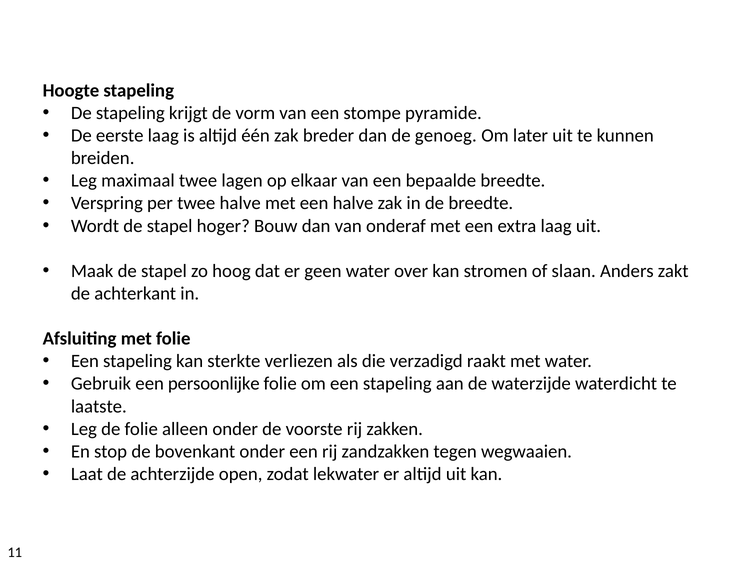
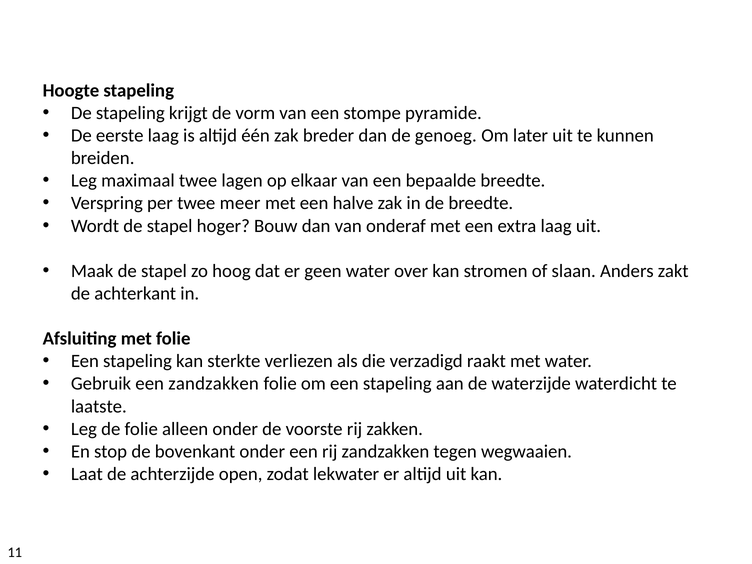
twee halve: halve -> meer
een persoonlijke: persoonlijke -> zandzakken
